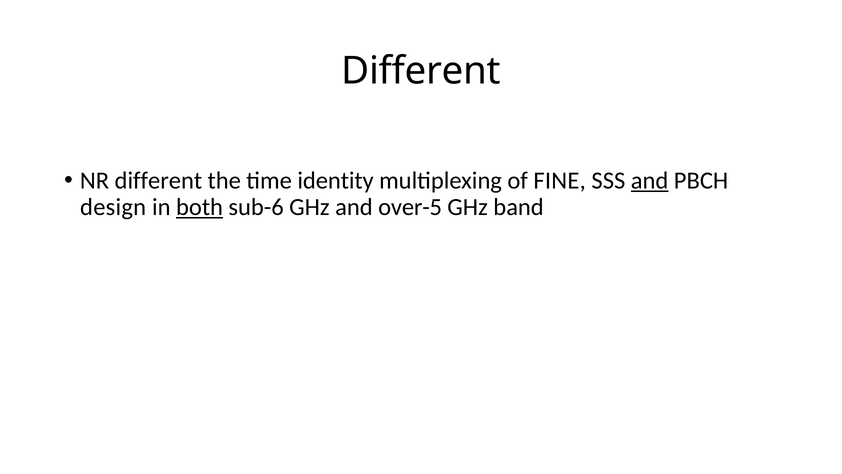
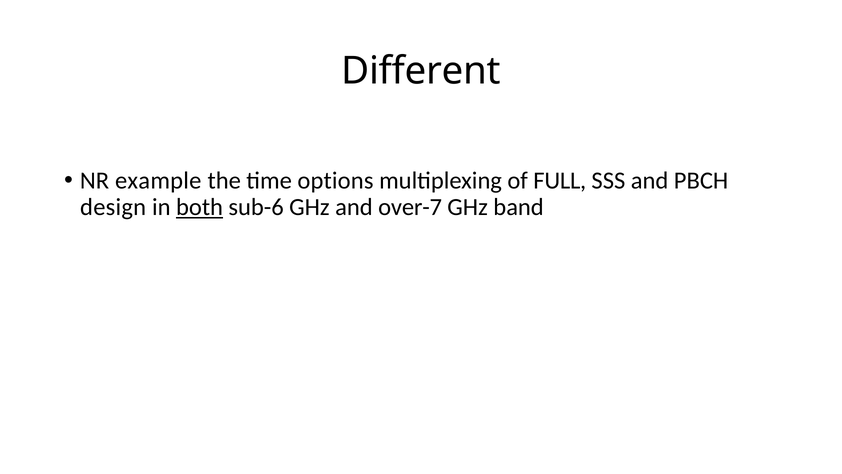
NR different: different -> example
identity: identity -> options
FINE: FINE -> FULL
and at (650, 181) underline: present -> none
over-5: over-5 -> over-7
